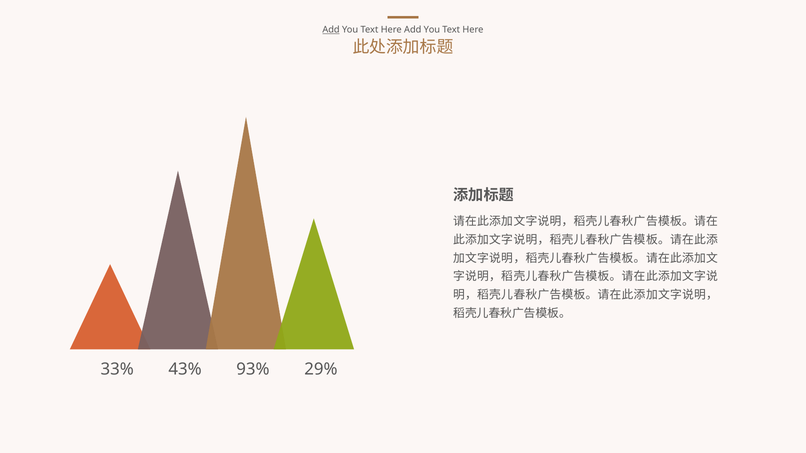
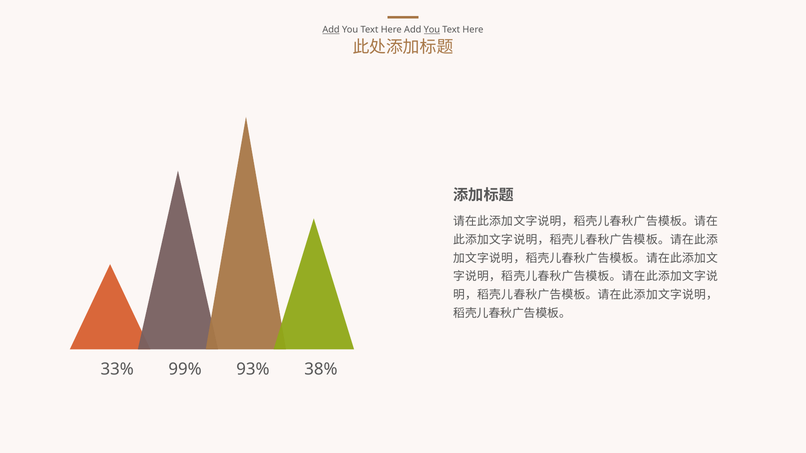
You at (432, 30) underline: none -> present
43%: 43% -> 99%
29%: 29% -> 38%
